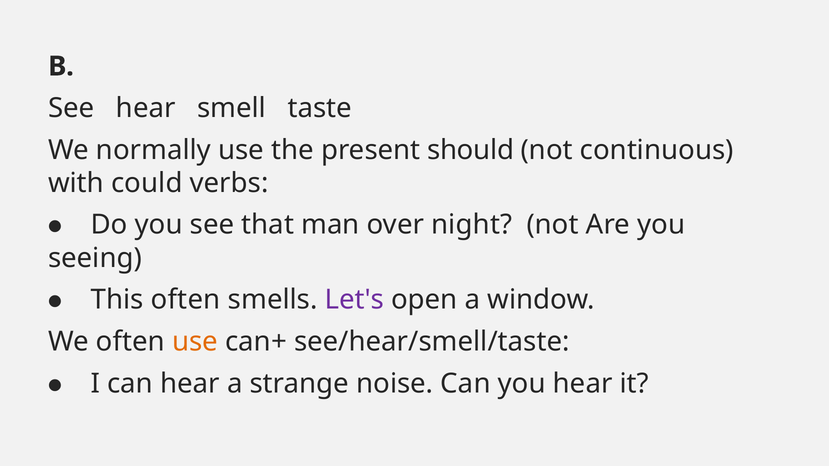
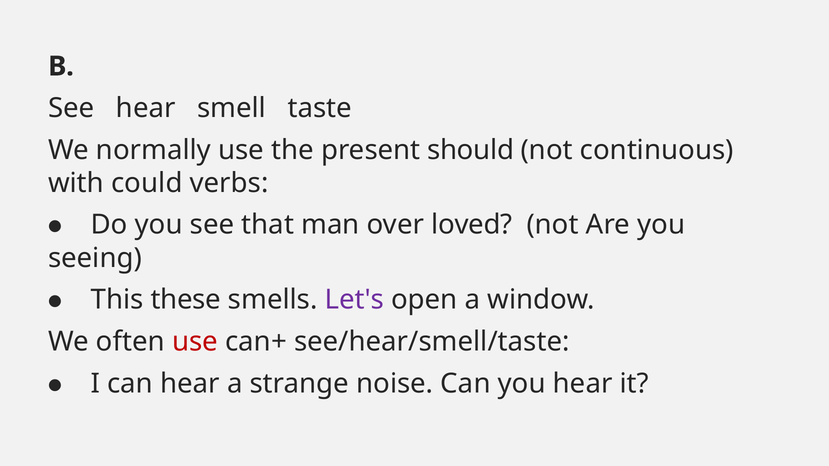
night: night -> loved
This often: often -> these
use at (195, 342) colour: orange -> red
